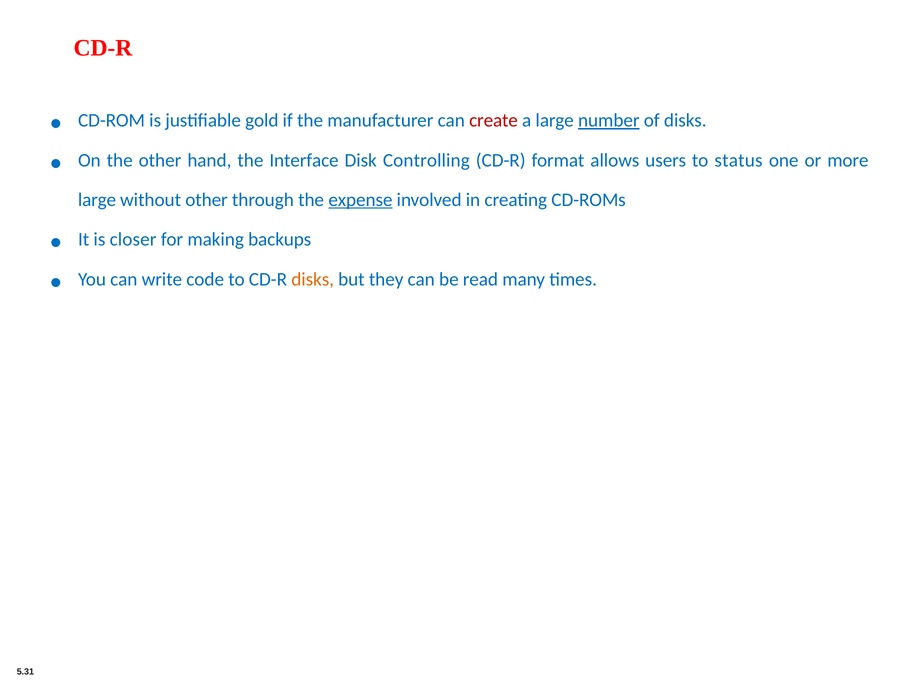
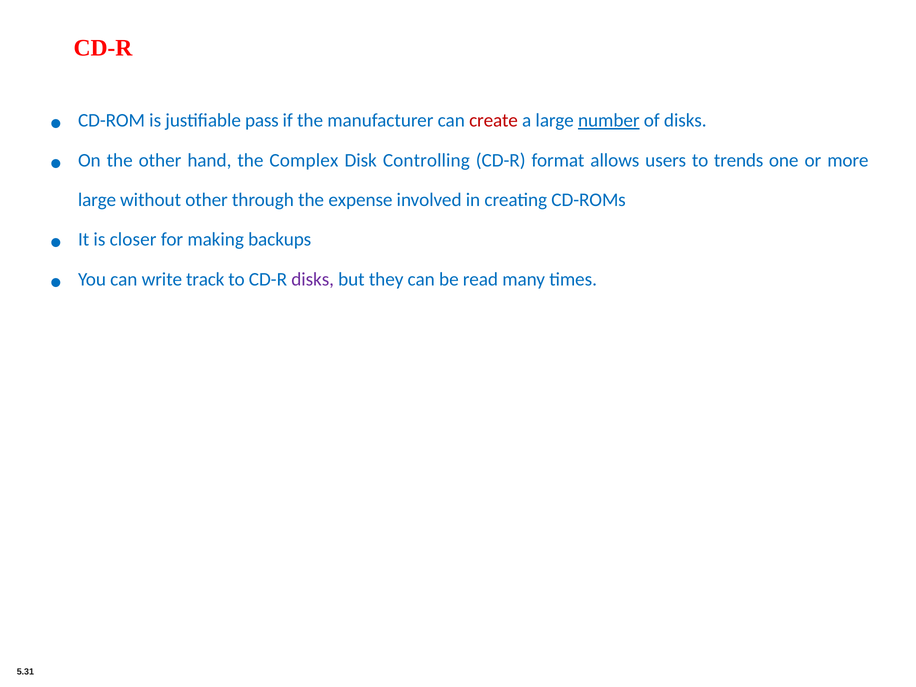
gold: gold -> pass
Interface: Interface -> Complex
status: status -> trends
expense underline: present -> none
code: code -> track
disks at (313, 279) colour: orange -> purple
